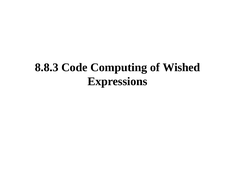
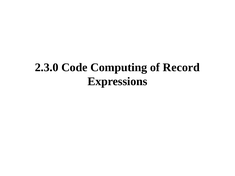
8.8.3: 8.8.3 -> 2.3.0
Wished: Wished -> Record
